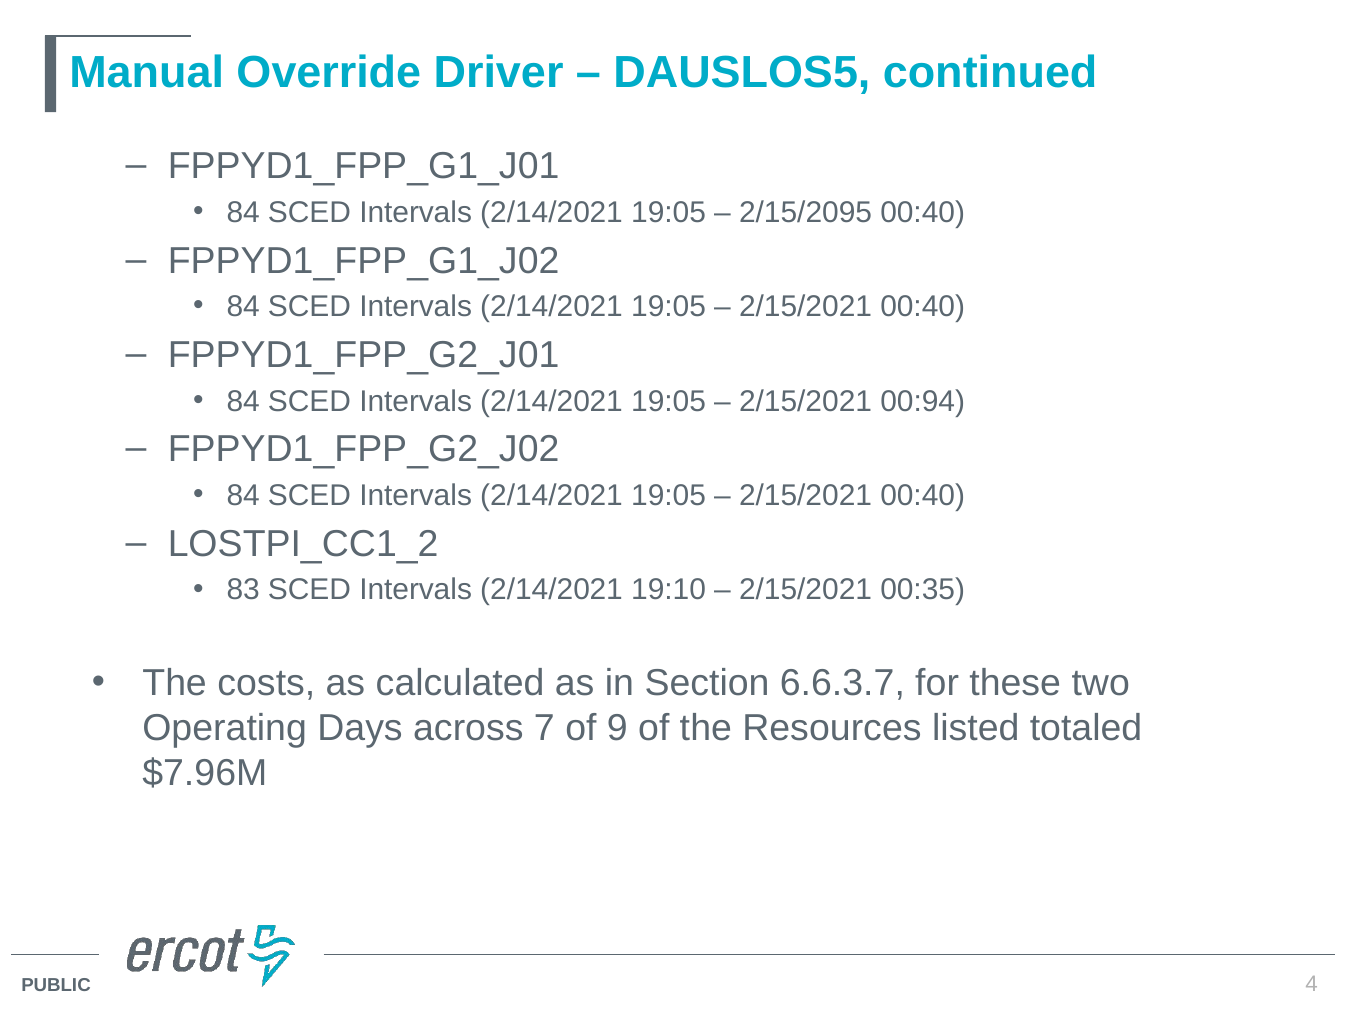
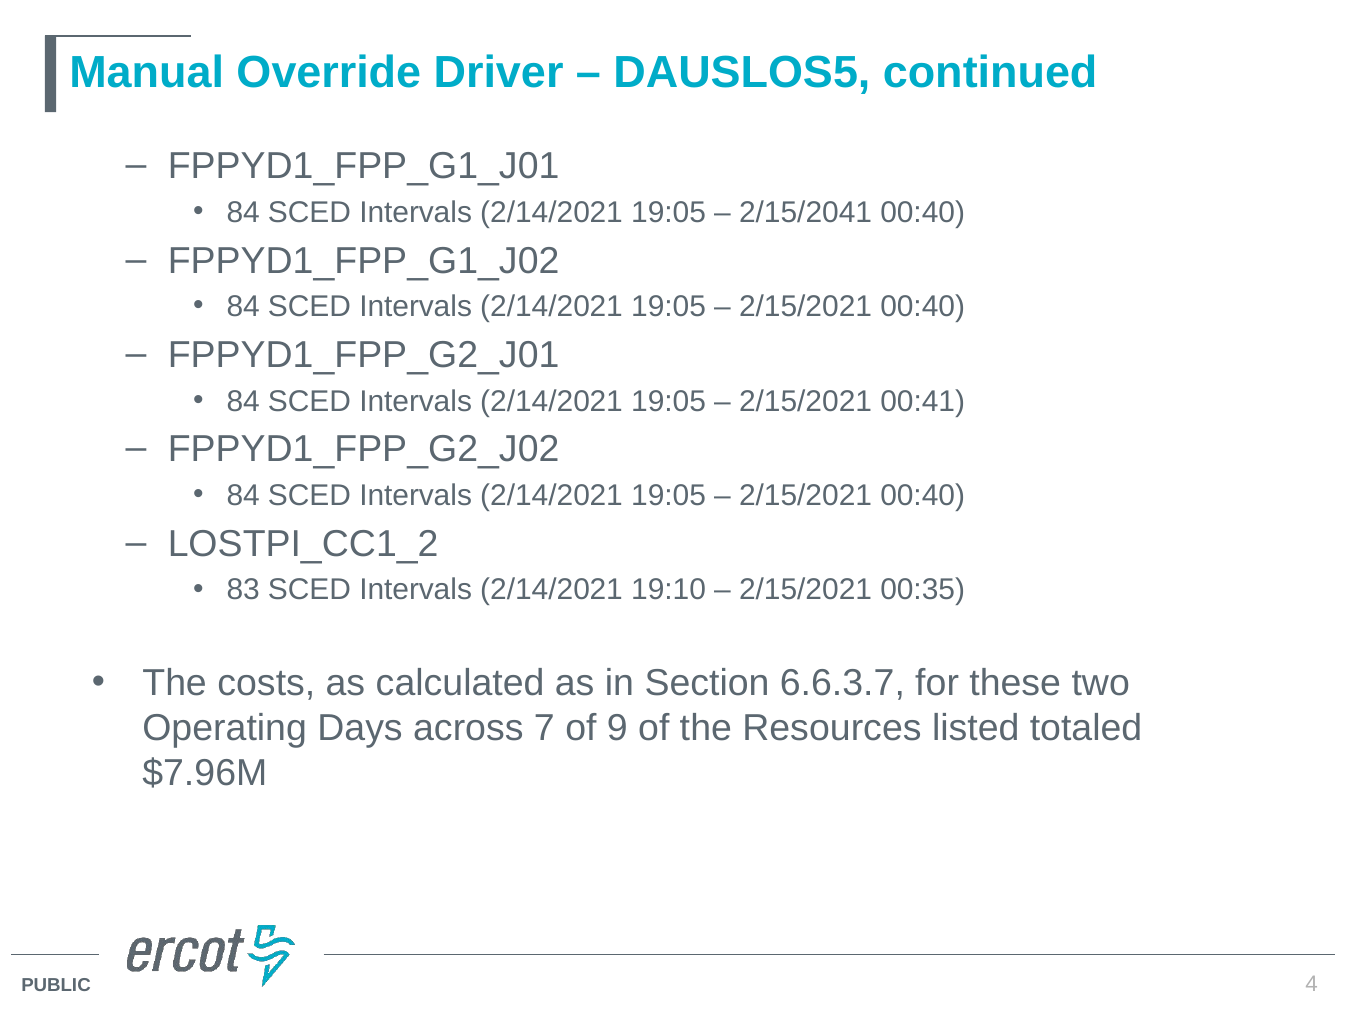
2/15/2095: 2/15/2095 -> 2/15/2041
00:94: 00:94 -> 00:41
